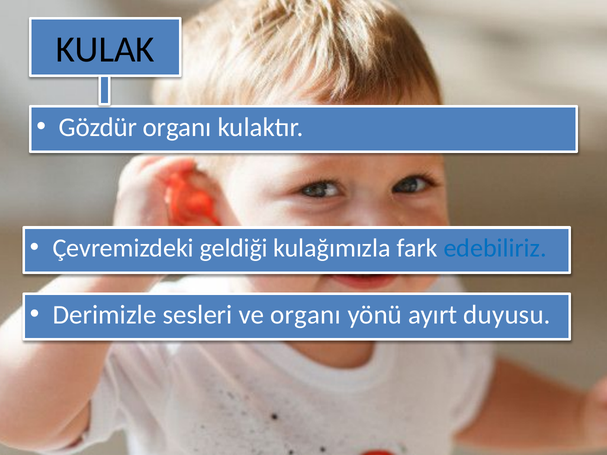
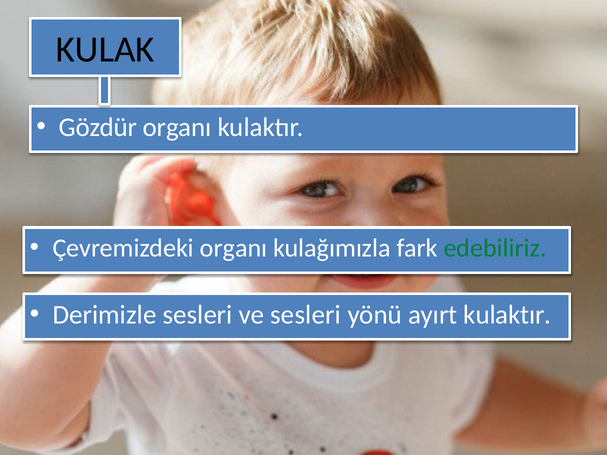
Çevremizdeki geldiği: geldiği -> organı
edebiliriz colour: blue -> green
ve organı: organı -> sesleri
ayırt duyusu: duyusu -> kulaktır
